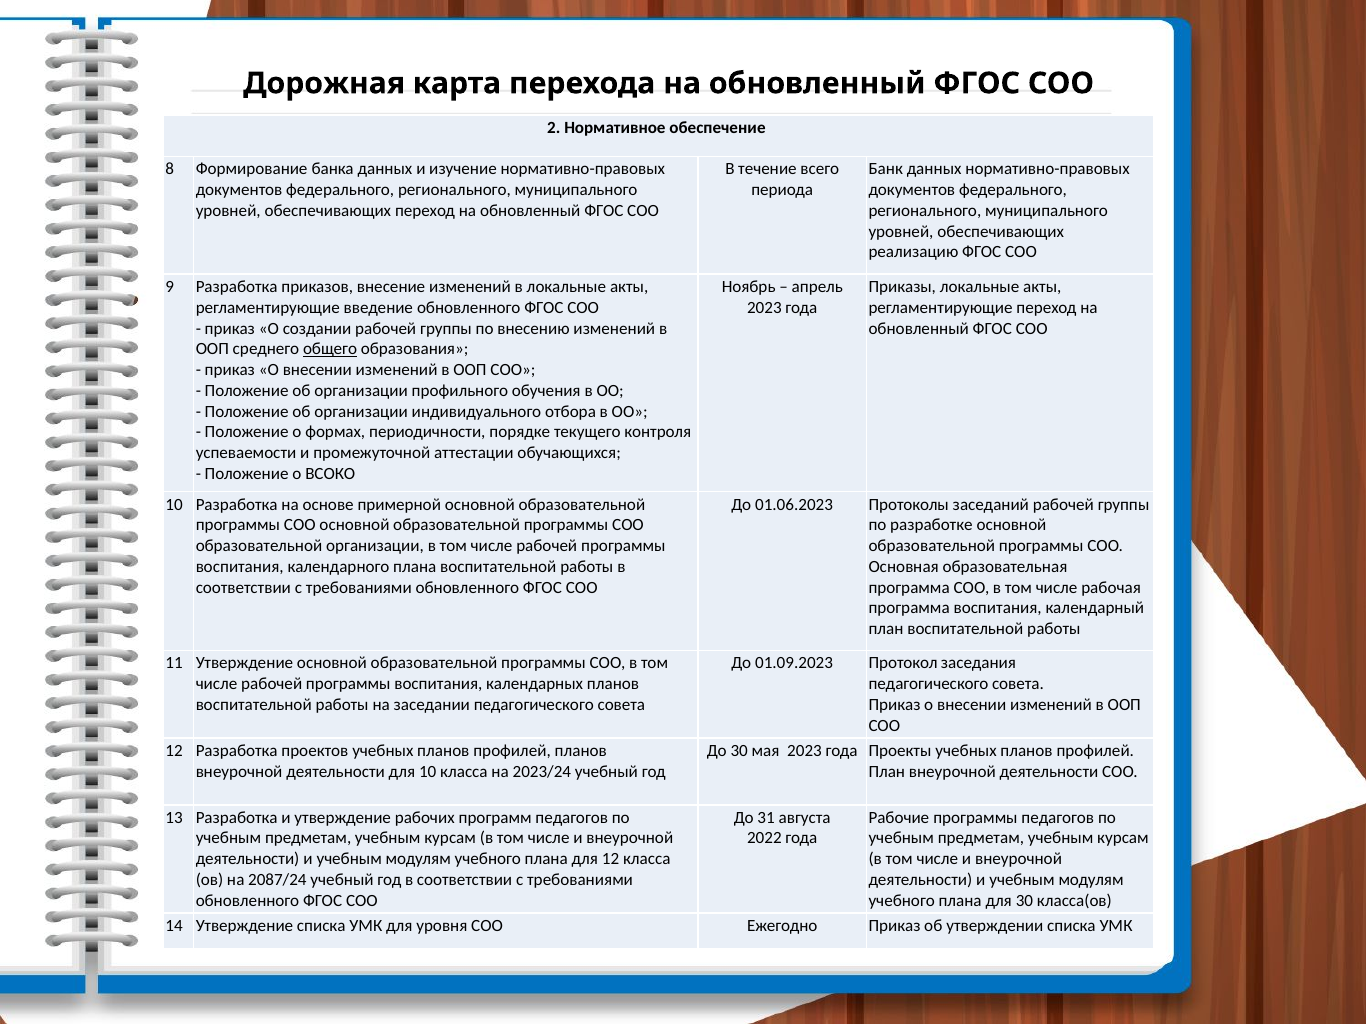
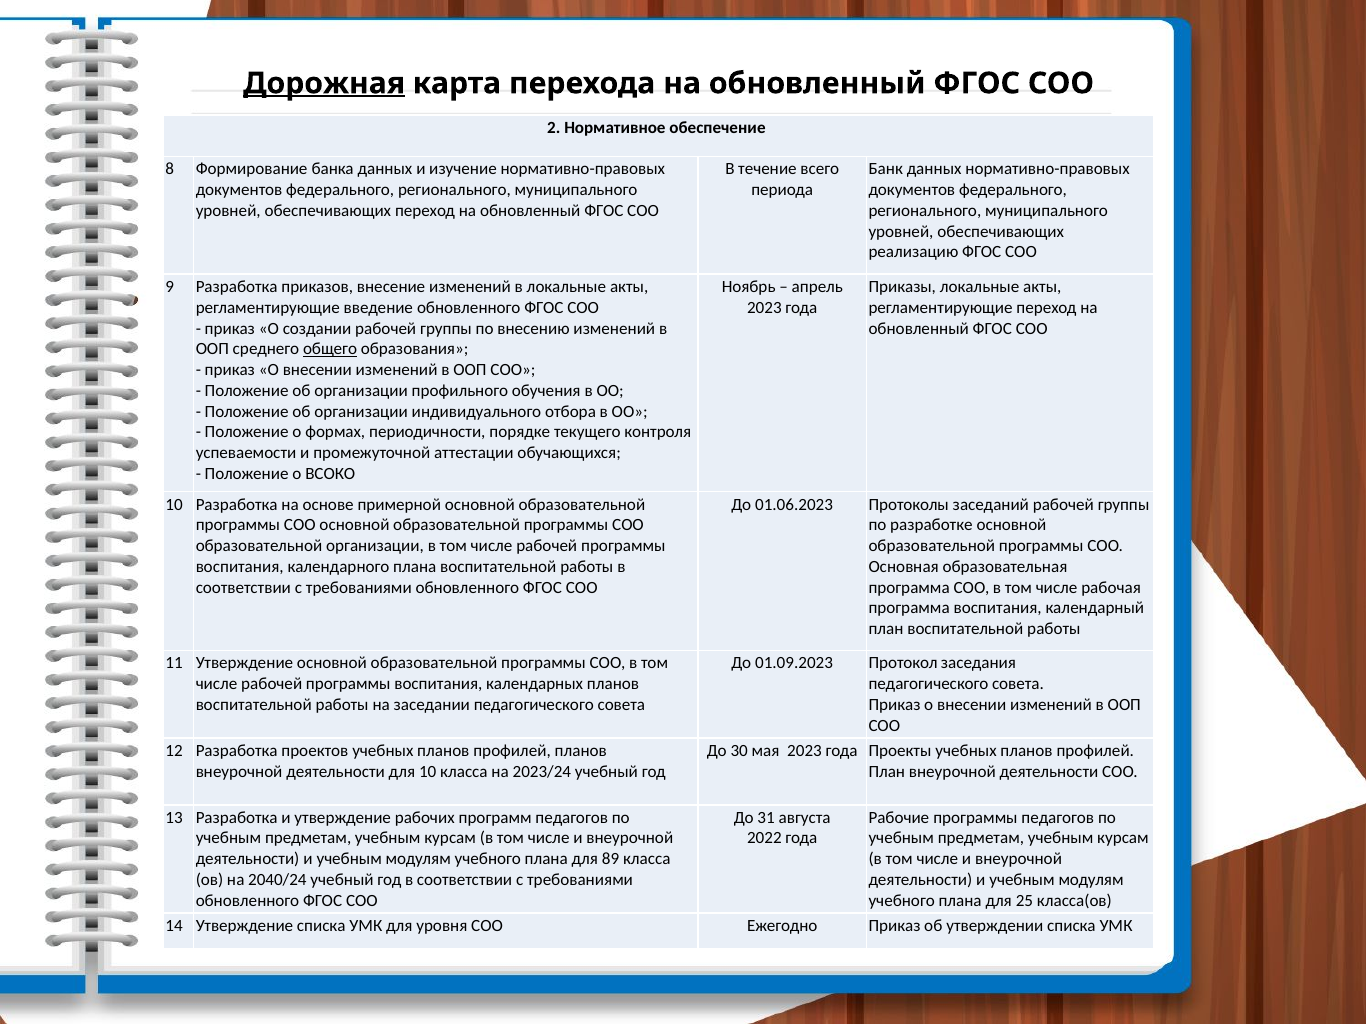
Дорожная underline: none -> present
для 12: 12 -> 89
2087/24: 2087/24 -> 2040/24
для 30: 30 -> 25
